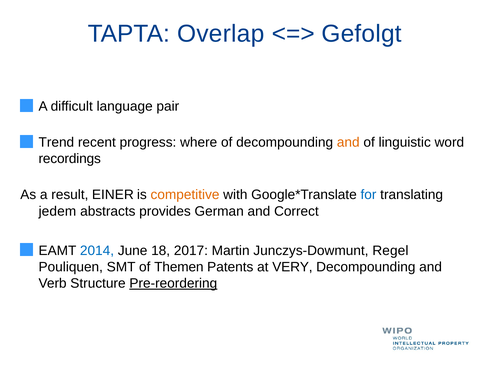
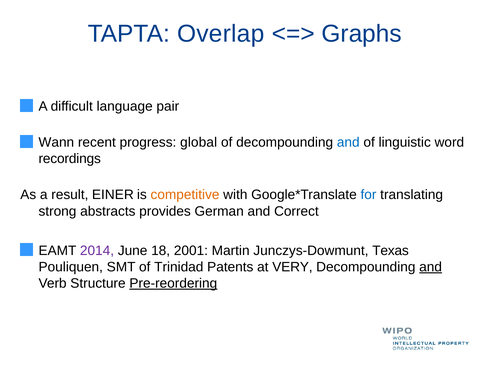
Gefolgt: Gefolgt -> Graphs
Trend: Trend -> Wann
where: where -> global
and at (348, 142) colour: orange -> blue
jedem: jedem -> strong
2014 colour: blue -> purple
2017: 2017 -> 2001
Regel: Regel -> Texas
Themen: Themen -> Trinidad
and at (431, 267) underline: none -> present
